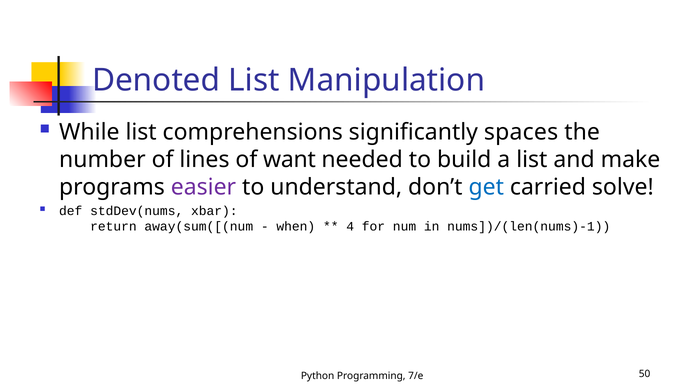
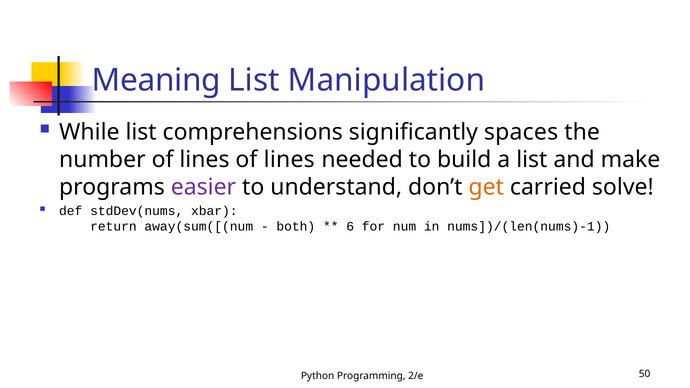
Denoted: Denoted -> Meaning
lines of want: want -> lines
get colour: blue -> orange
when: when -> both
4: 4 -> 6
7/e: 7/e -> 2/e
